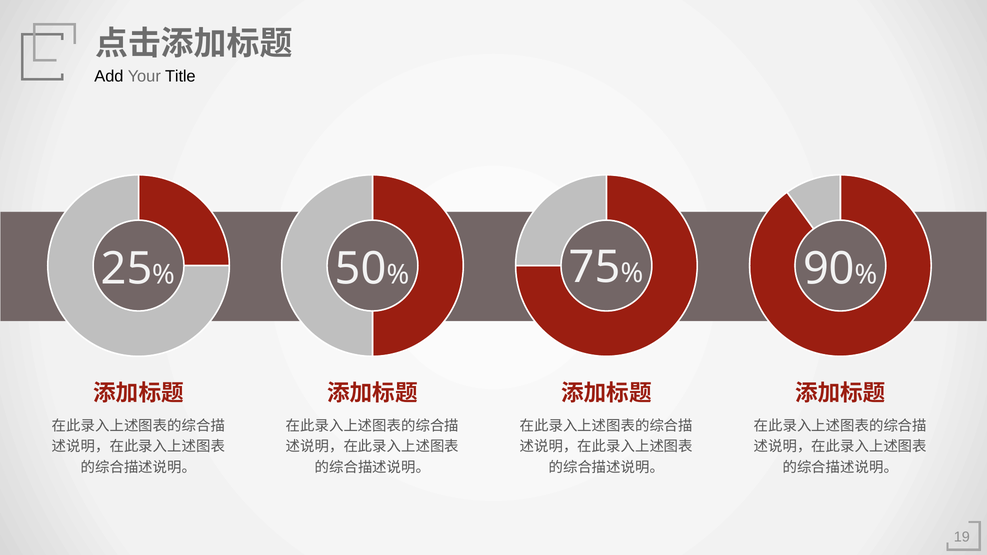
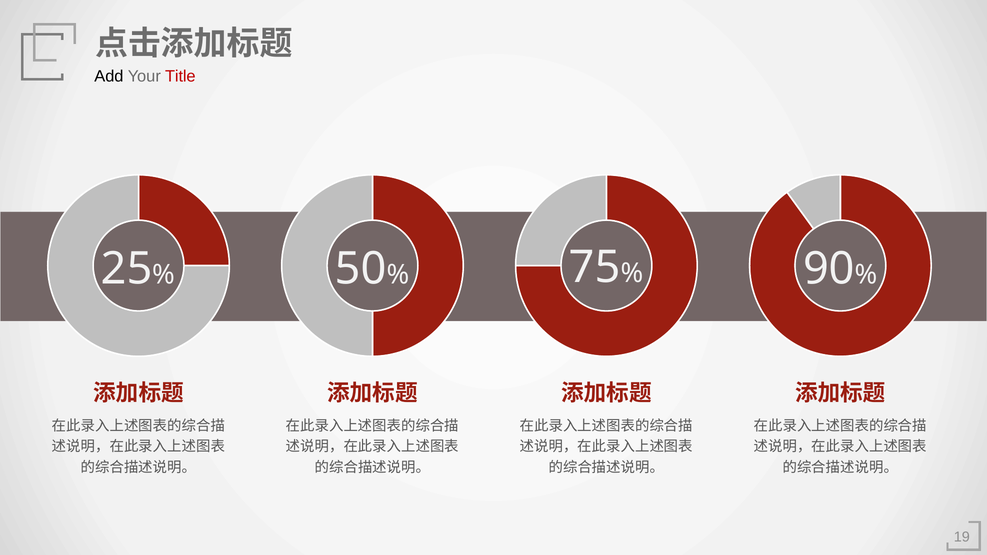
Title colour: black -> red
